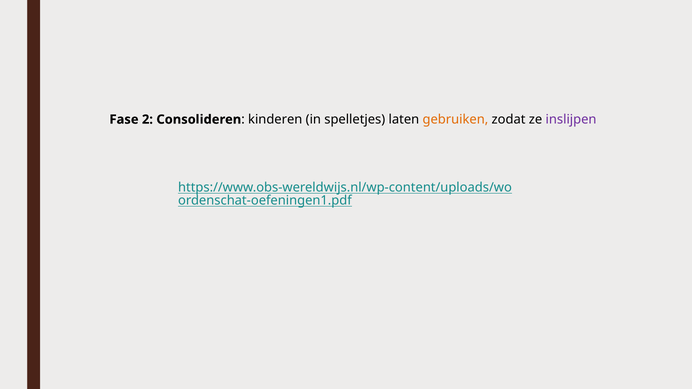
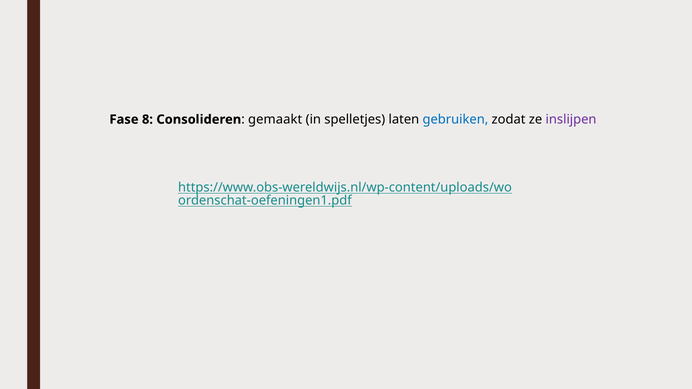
2: 2 -> 8
kinderen: kinderen -> gemaakt
gebruiken colour: orange -> blue
